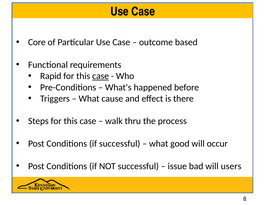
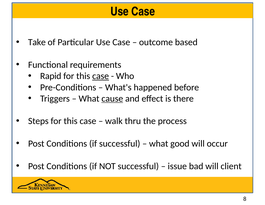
Core: Core -> Take
cause underline: none -> present
users: users -> client
